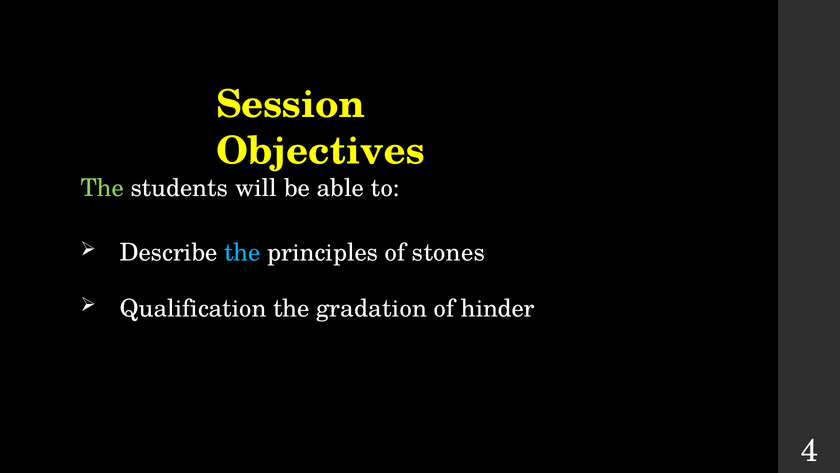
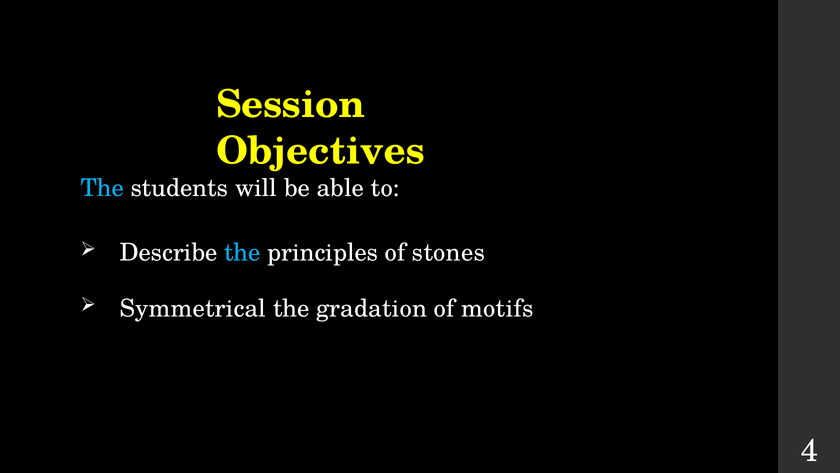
The at (102, 188) colour: light green -> light blue
Qualification: Qualification -> Symmetrical
hinder: hinder -> motifs
